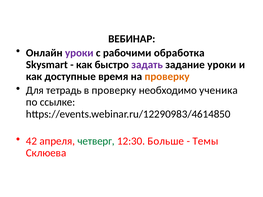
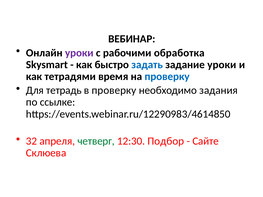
задать colour: purple -> blue
доступные: доступные -> тетрадями
проверку at (167, 77) colour: orange -> blue
ученика: ученика -> задания
42: 42 -> 32
Больше: Больше -> Подбор
Темы: Темы -> Сайте
